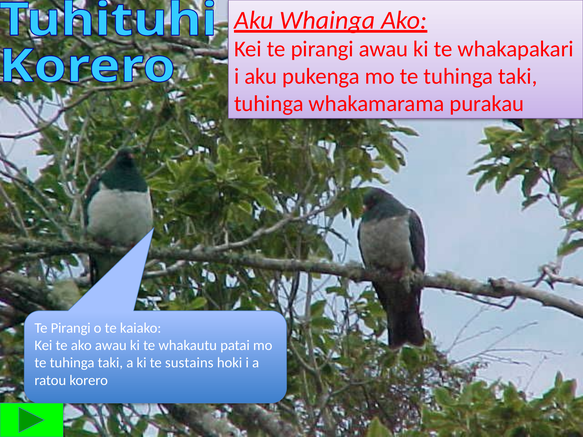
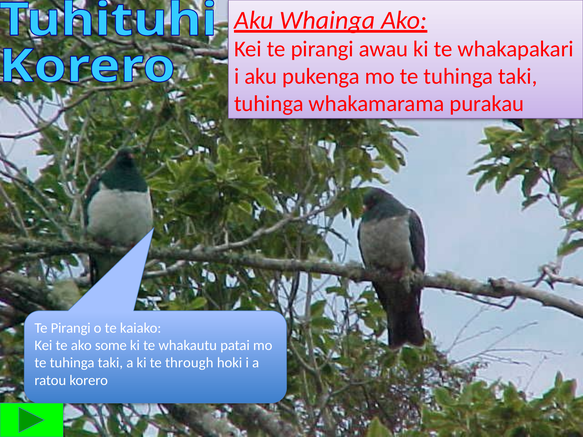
ako awau: awau -> some
sustains: sustains -> through
